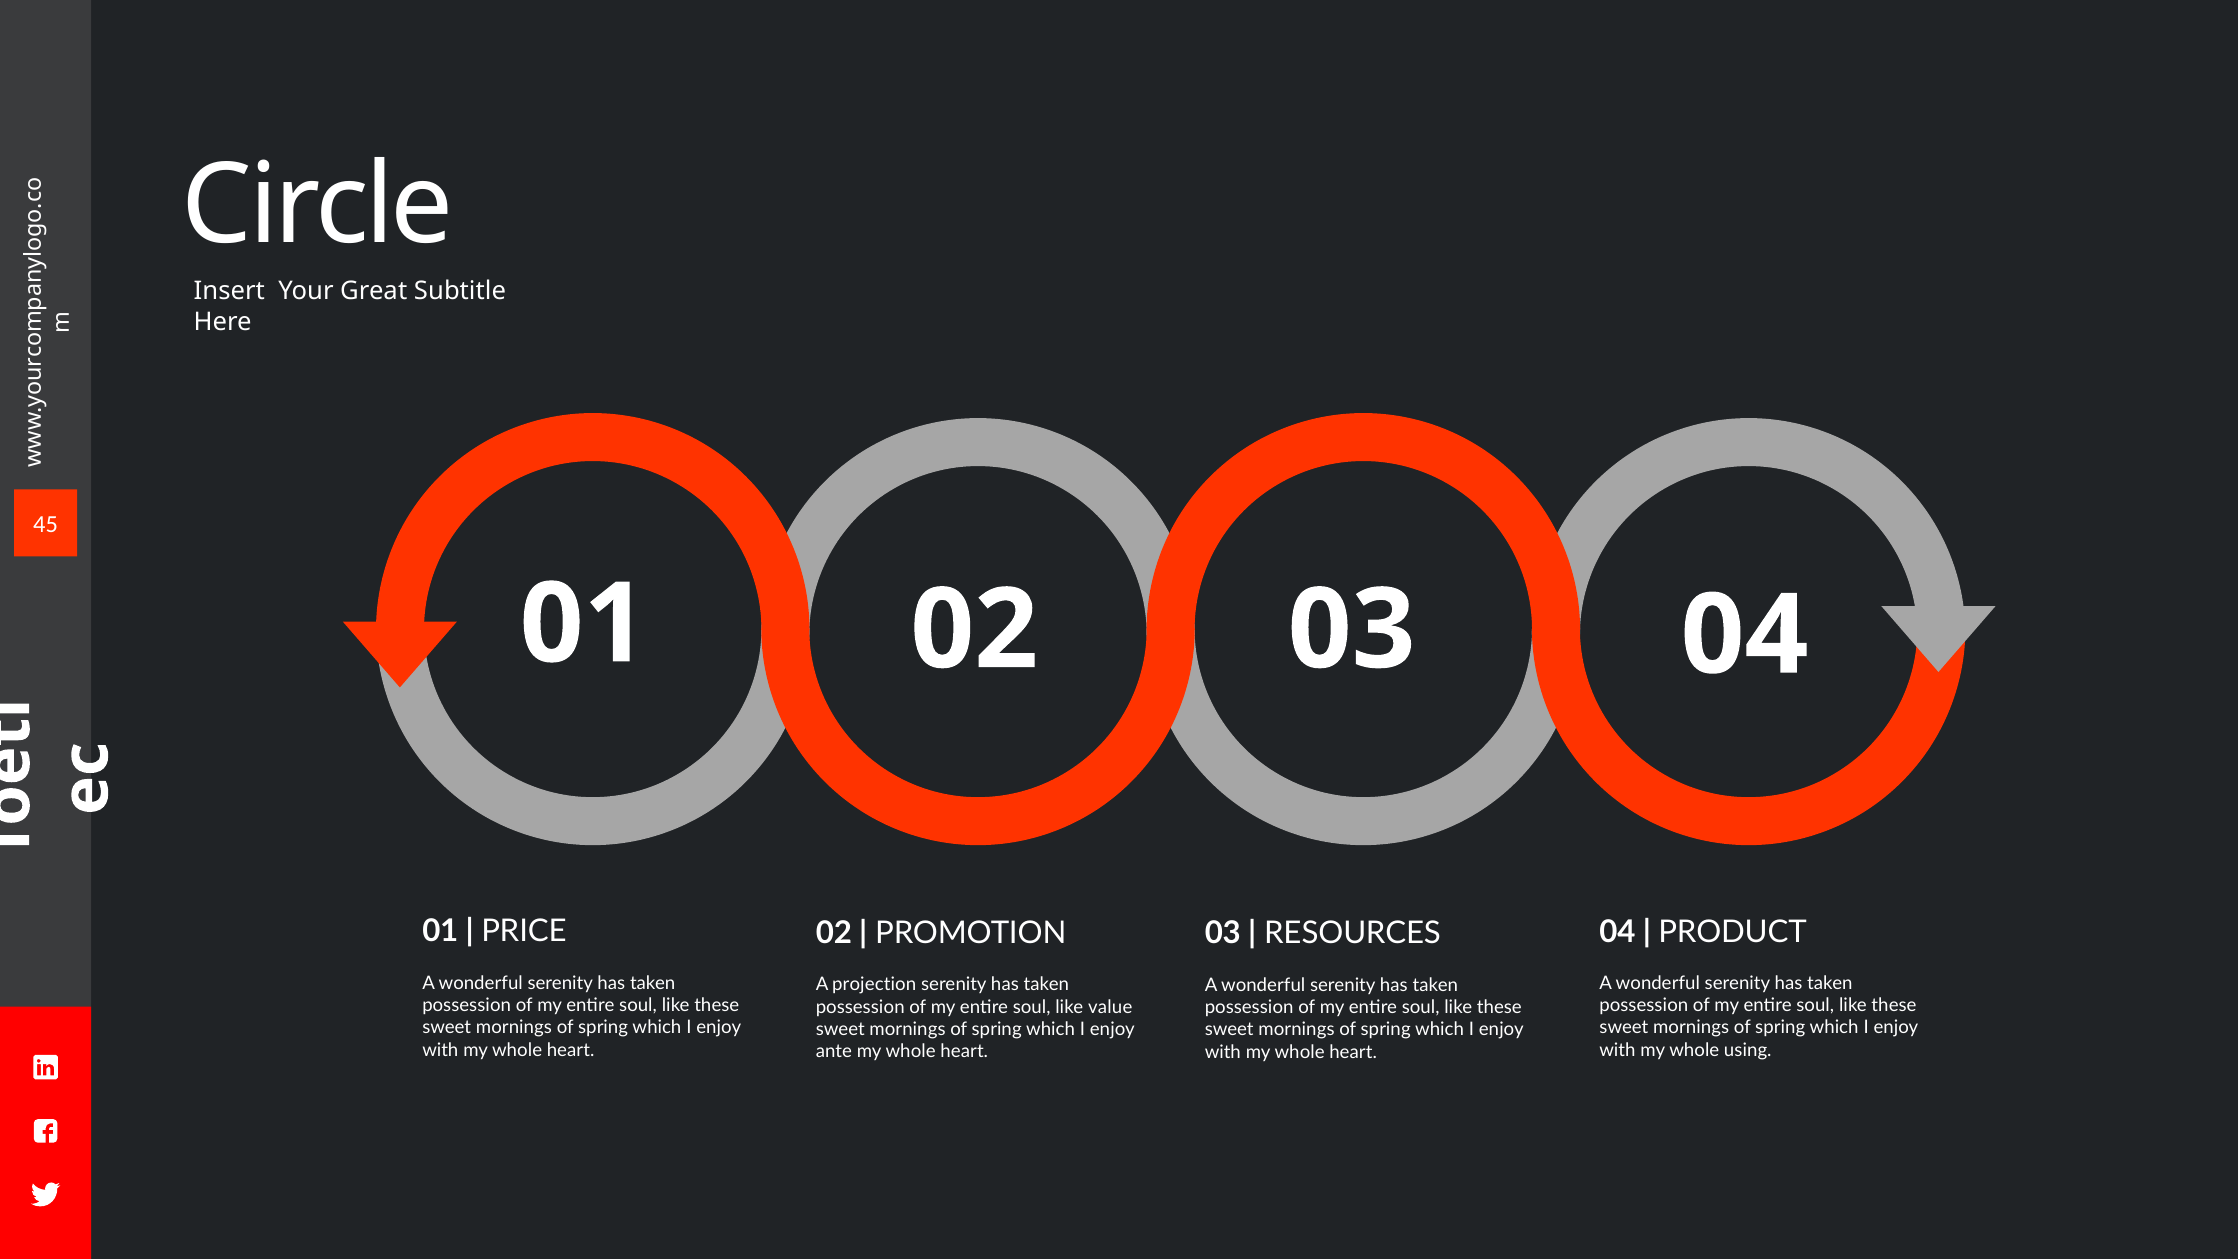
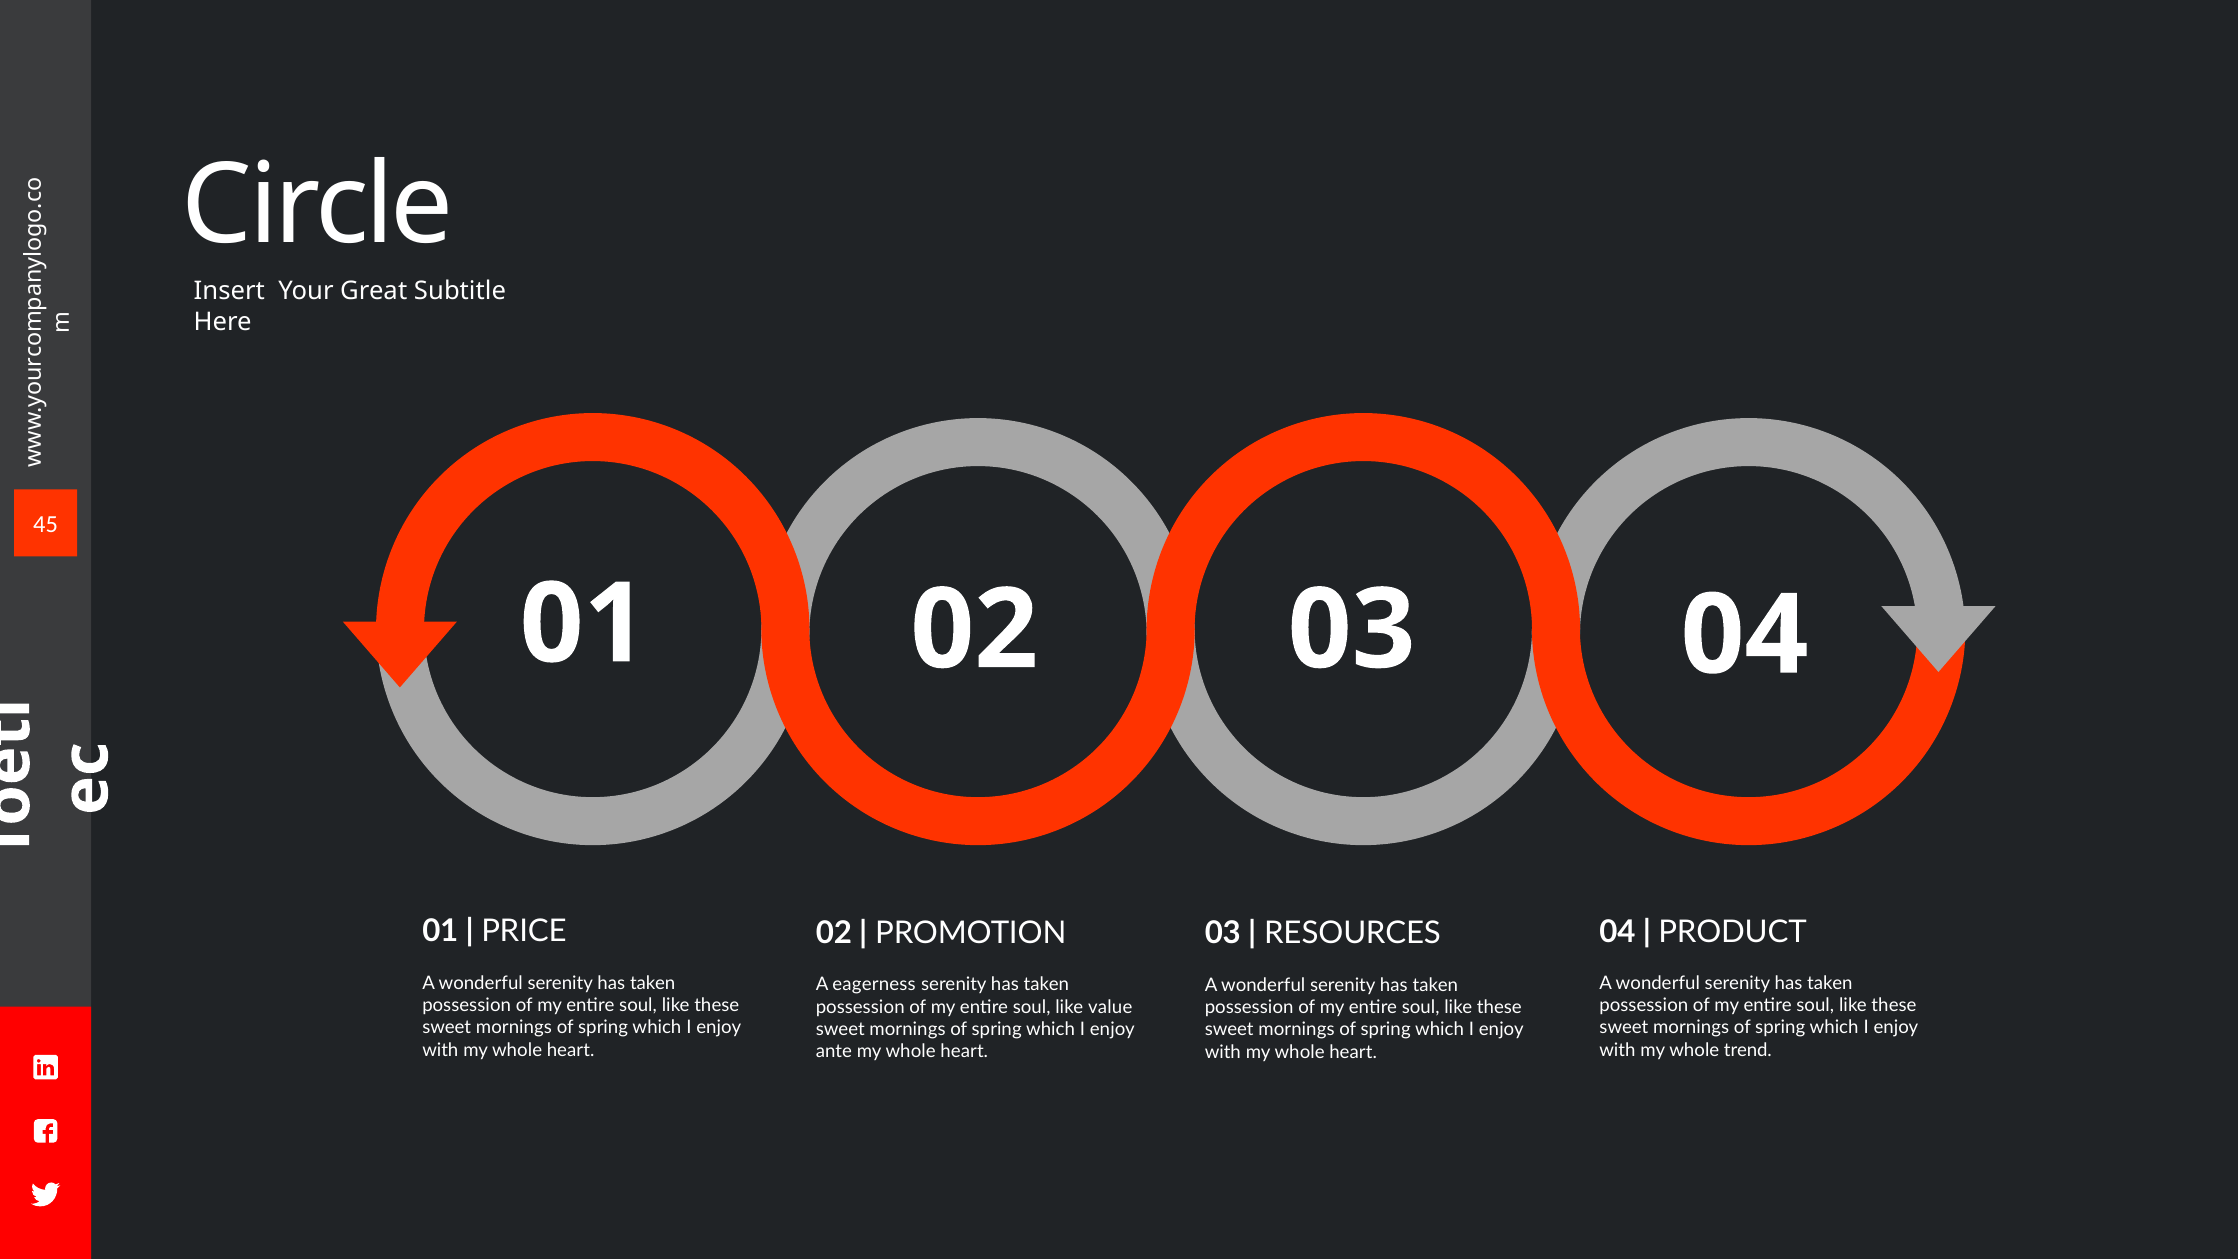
projection: projection -> eagerness
using: using -> trend
